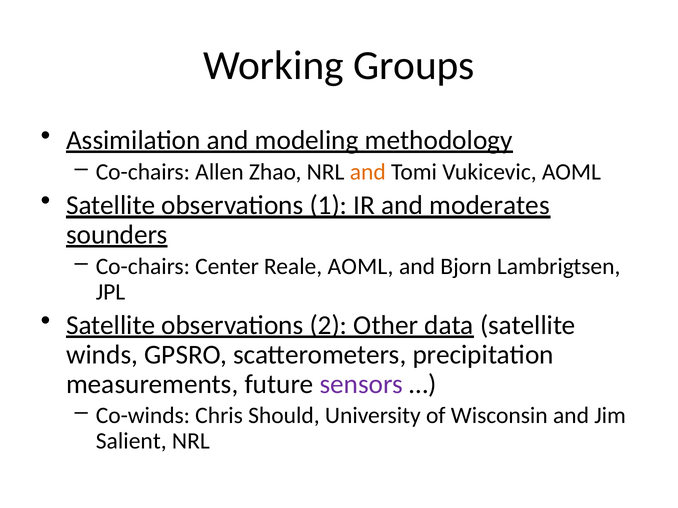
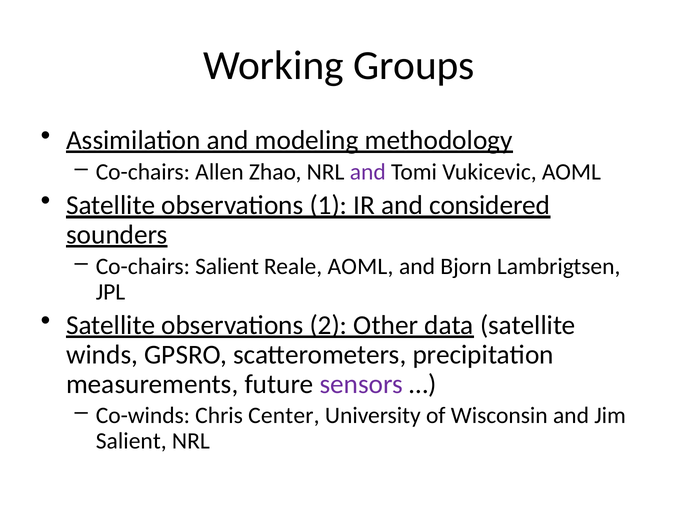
and at (368, 172) colour: orange -> purple
moderates: moderates -> considered
Co-chairs Center: Center -> Salient
Should: Should -> Center
